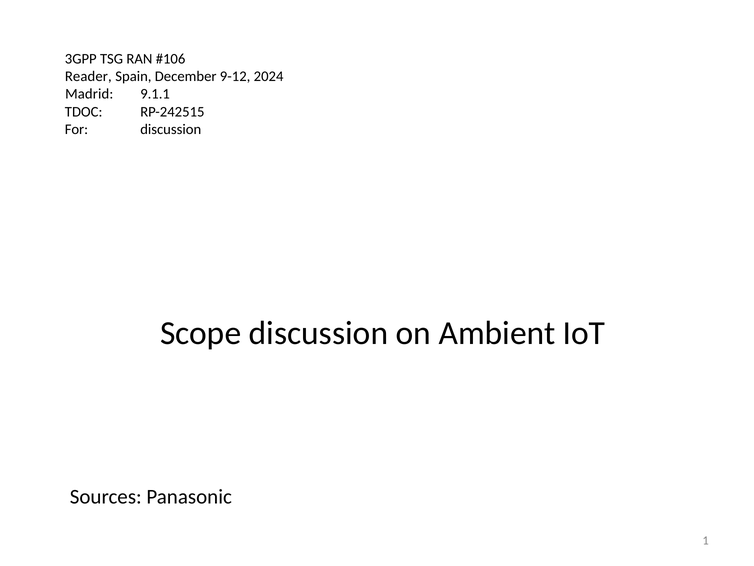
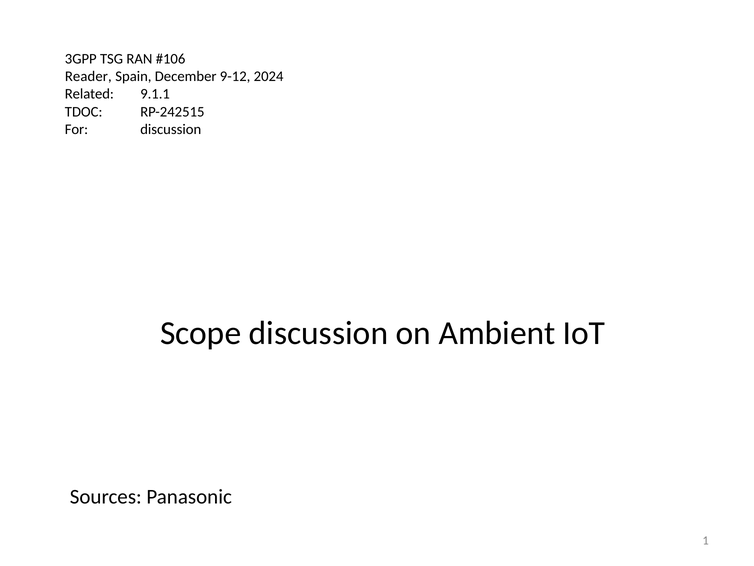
Madrid: Madrid -> Related
